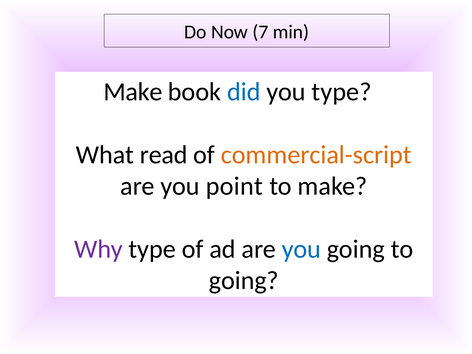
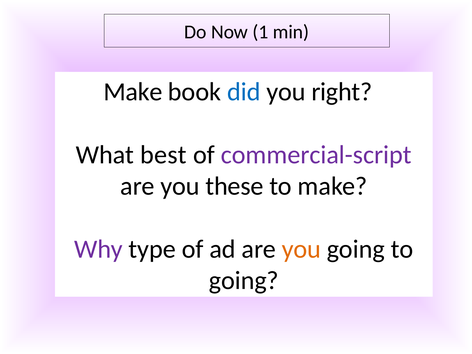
7: 7 -> 1
you type: type -> right
read: read -> best
commercial-script colour: orange -> purple
point: point -> these
you at (301, 249) colour: blue -> orange
